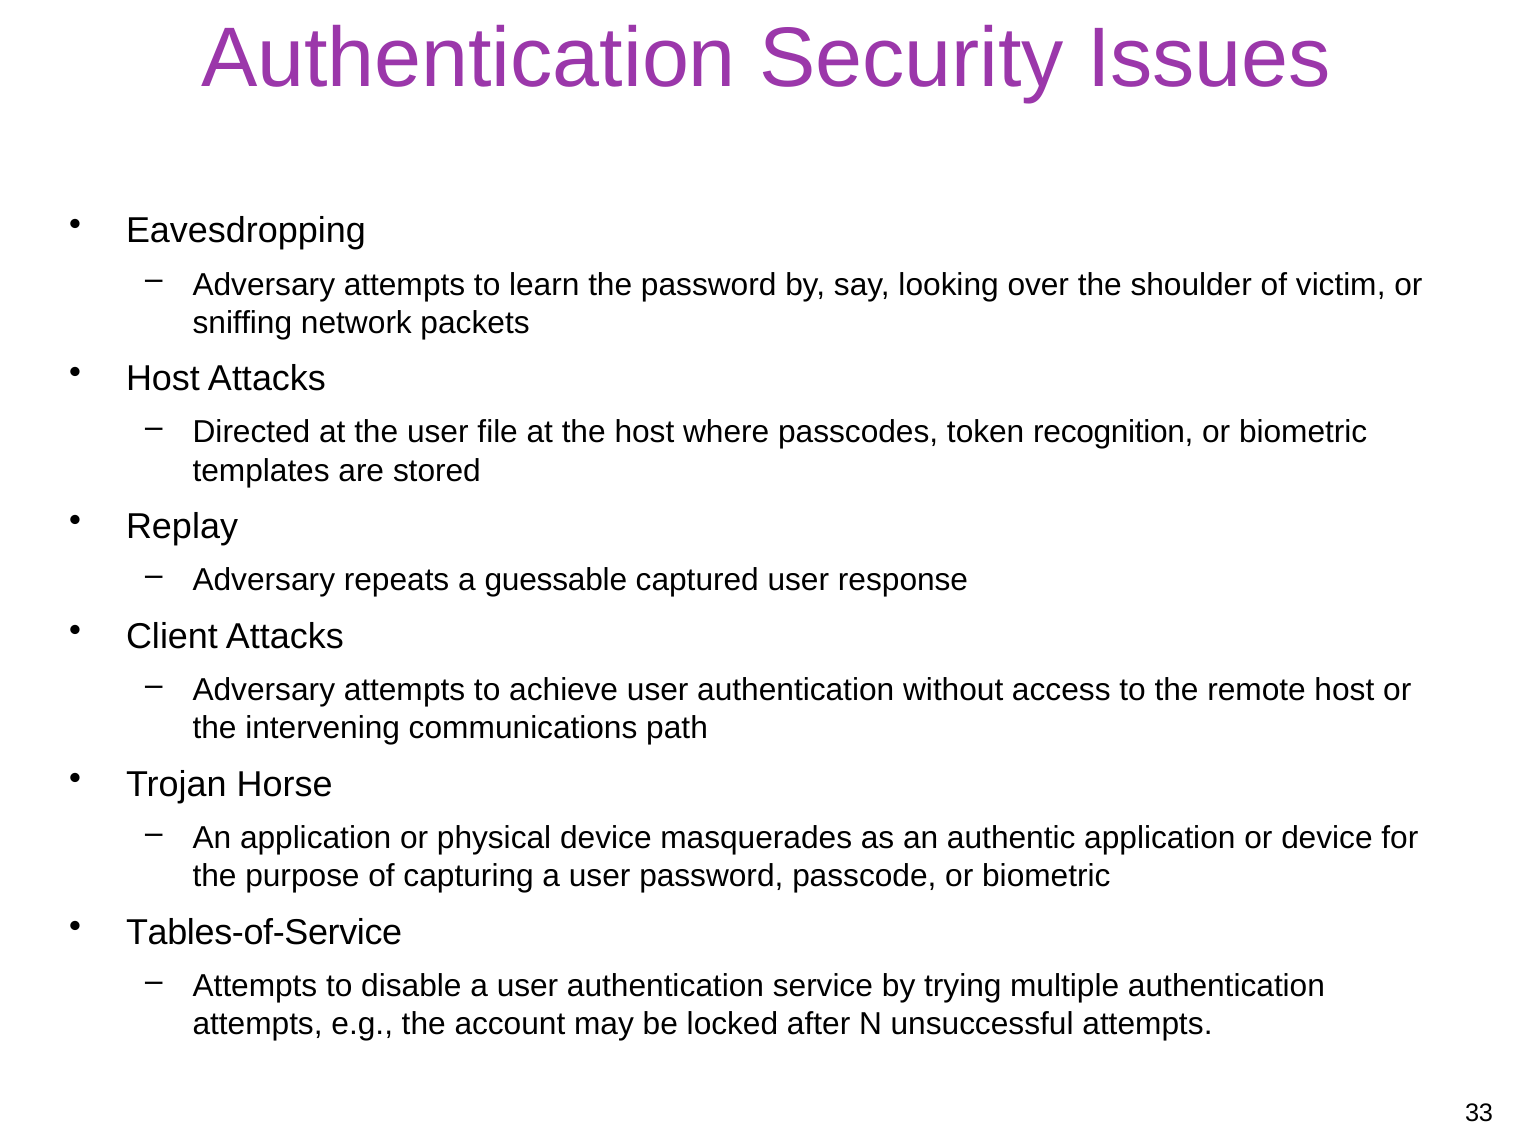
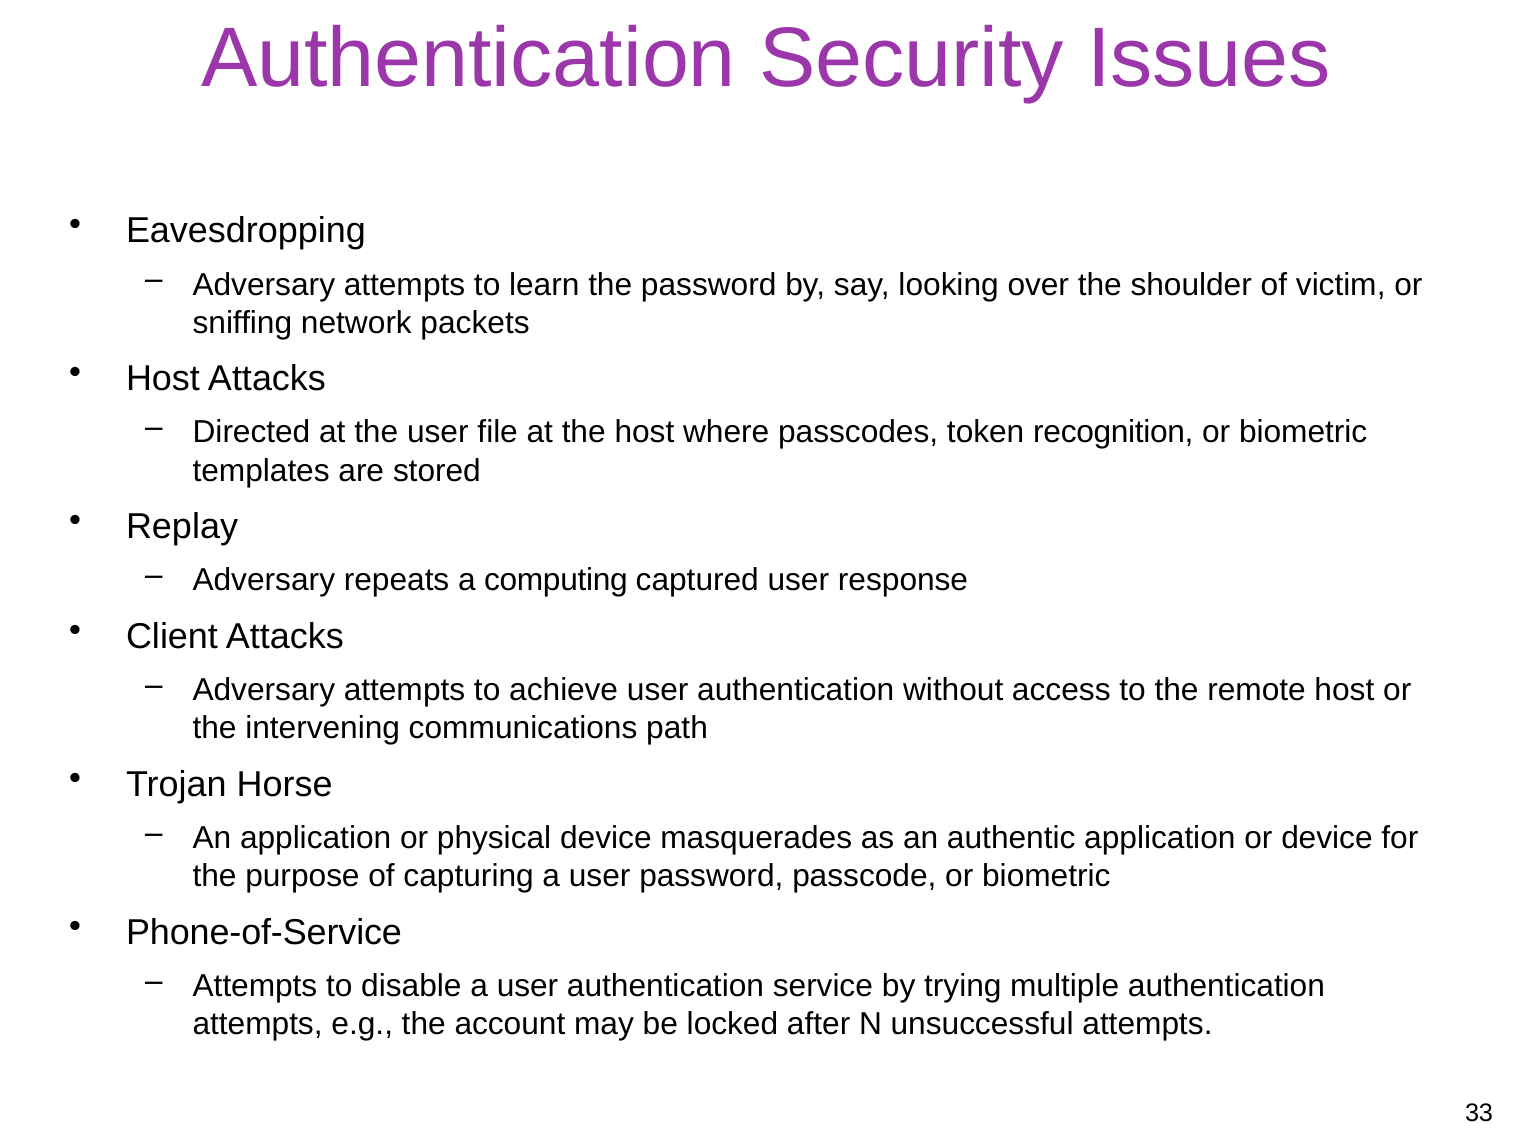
guessable: guessable -> computing
Tables-of-Service: Tables-of-Service -> Phone-of-Service
